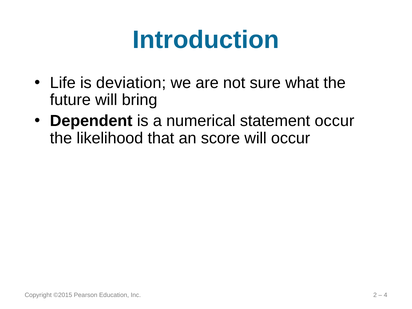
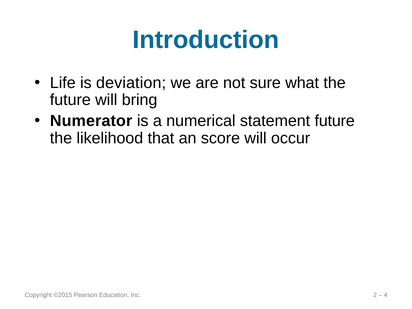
Dependent: Dependent -> Numerator
statement occur: occur -> future
